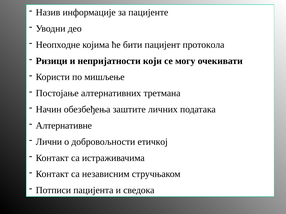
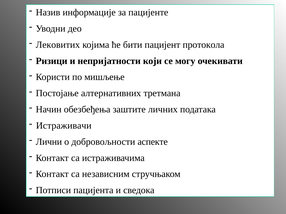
Неопходне: Неопходне -> Лековитих
Алтернативне: Алтернативне -> Истраживачи
етичкој: етичкој -> аспекте
